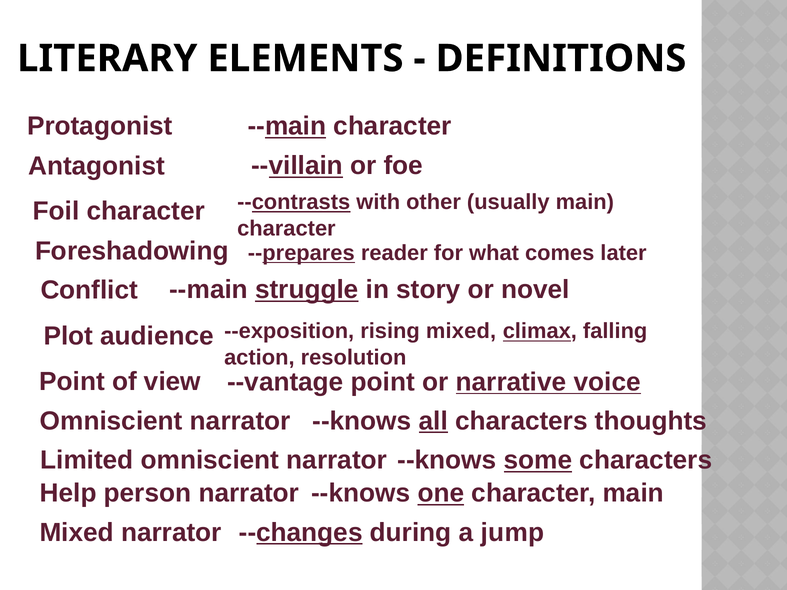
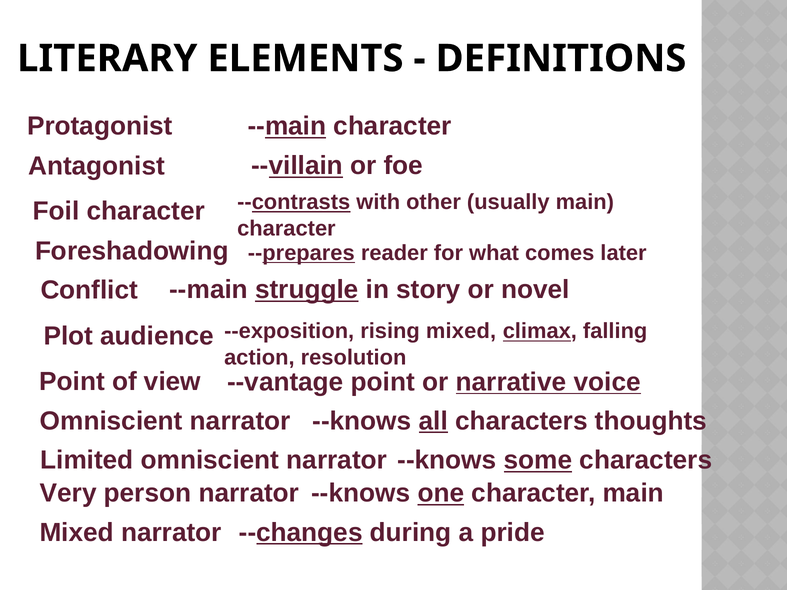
Help: Help -> Very
jump: jump -> pride
